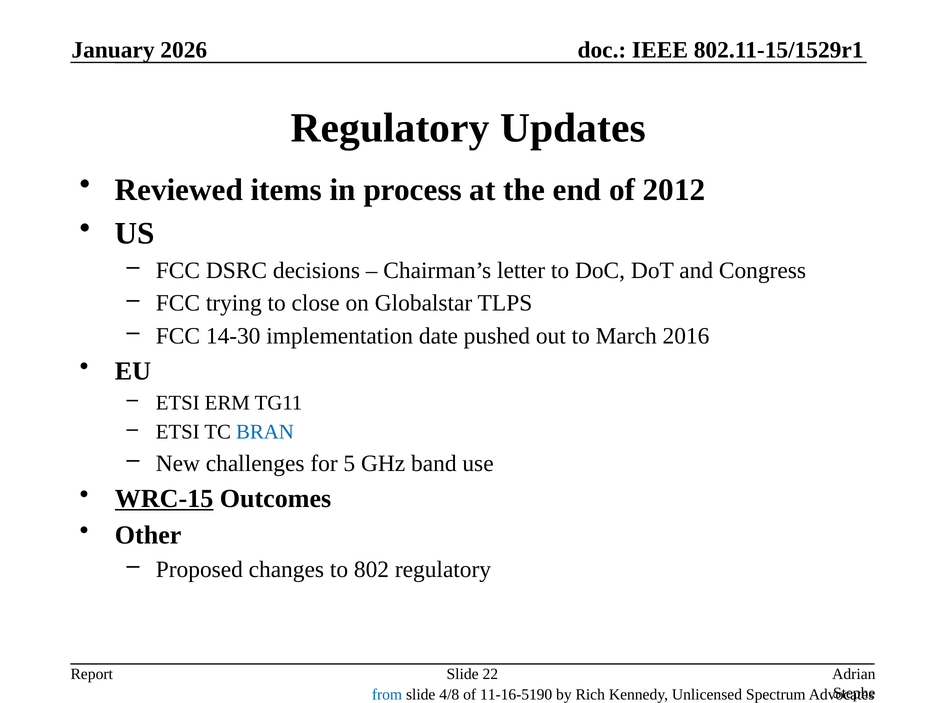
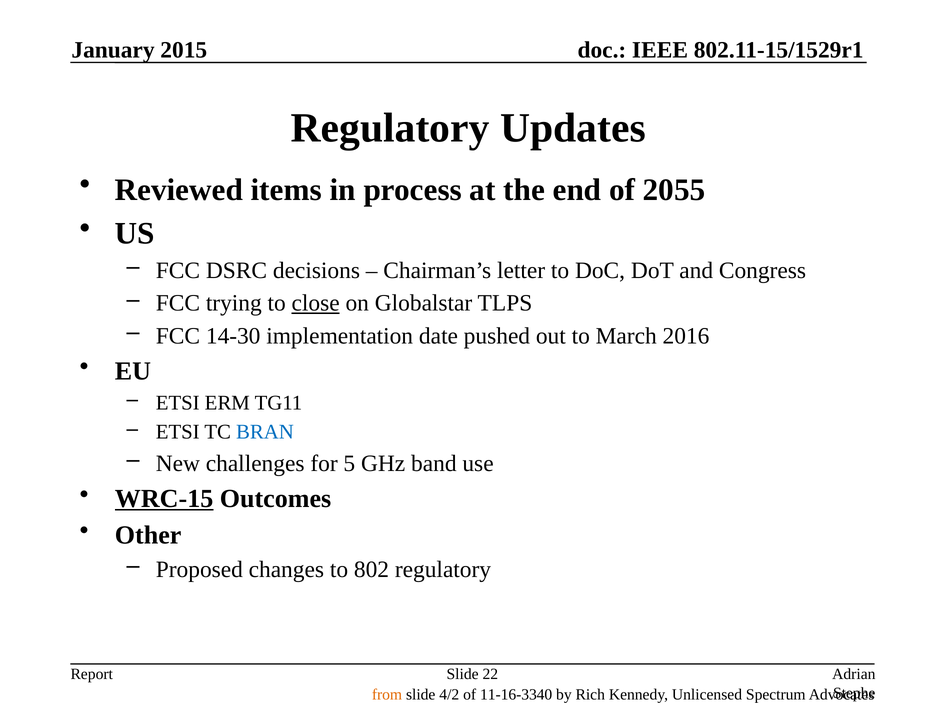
2026: 2026 -> 2015
2012: 2012 -> 2055
close underline: none -> present
from colour: blue -> orange
4/8: 4/8 -> 4/2
11-16-5190: 11-16-5190 -> 11-16-3340
